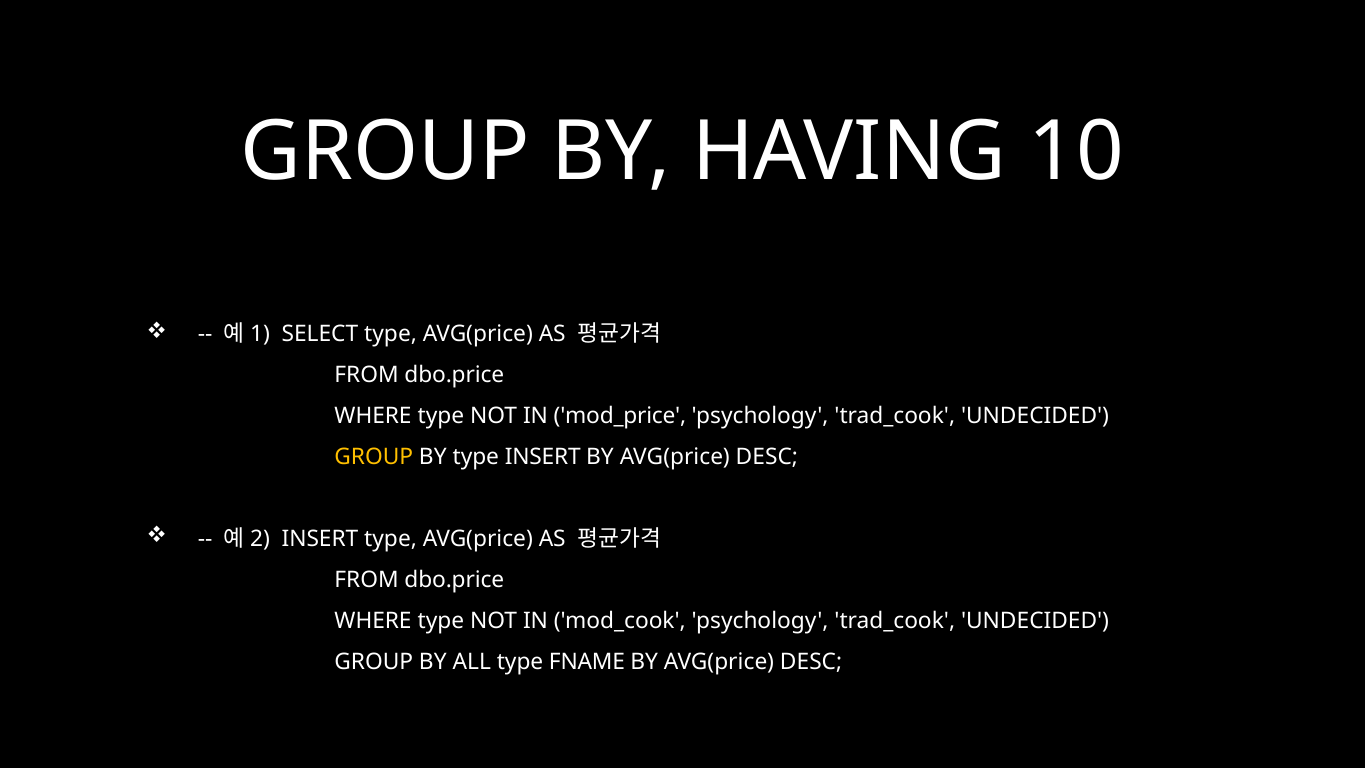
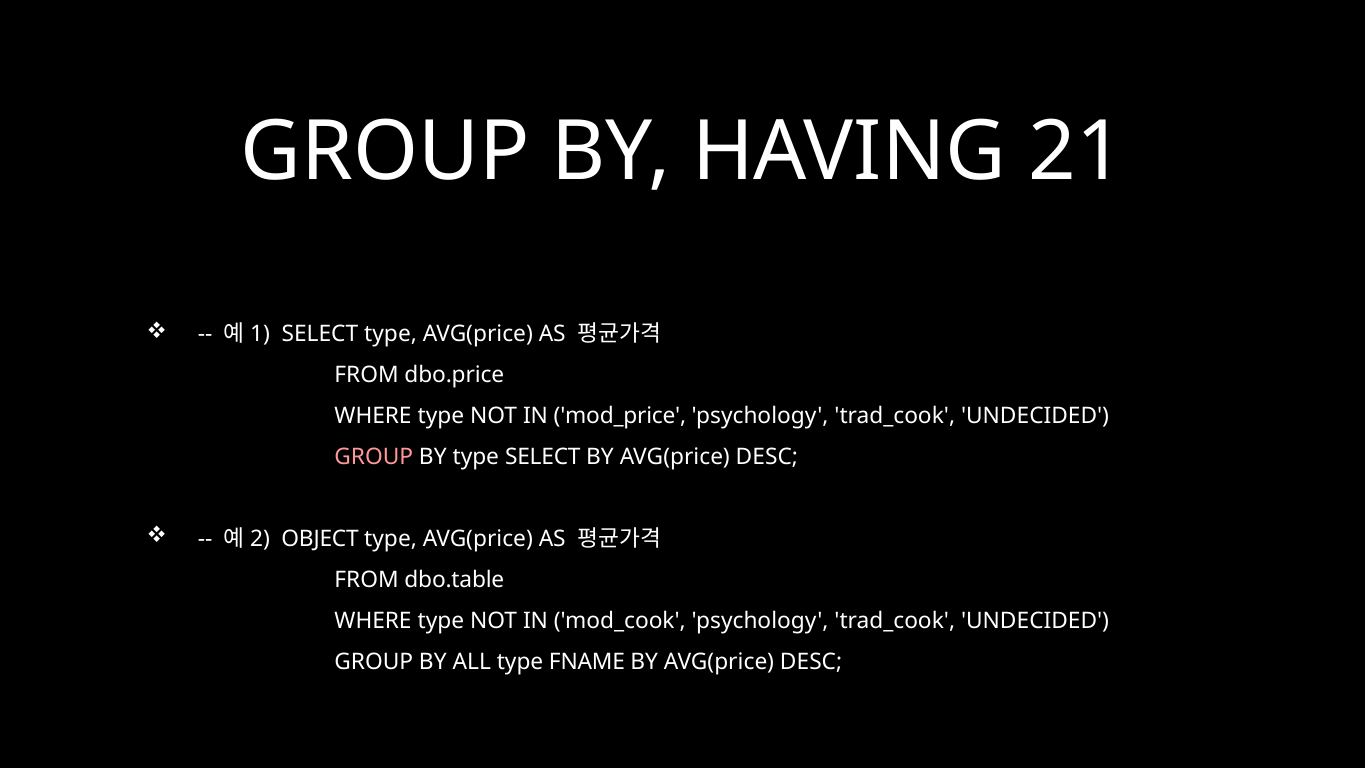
10: 10 -> 21
GROUP at (374, 457) colour: yellow -> pink
type INSERT: INSERT -> SELECT
INSERT at (320, 539): INSERT -> OBJECT
dbo.price at (454, 580): dbo.price -> dbo.table
